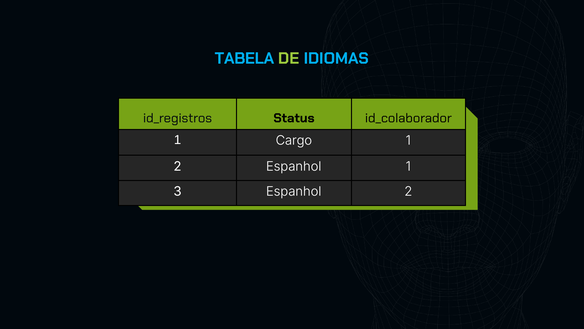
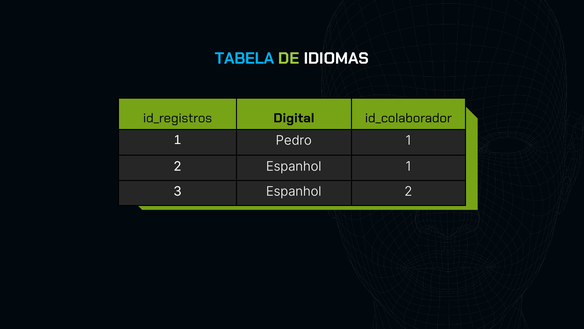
IDIOMAS colour: light blue -> white
Status: Status -> Digital
Cargo: Cargo -> Pedro
